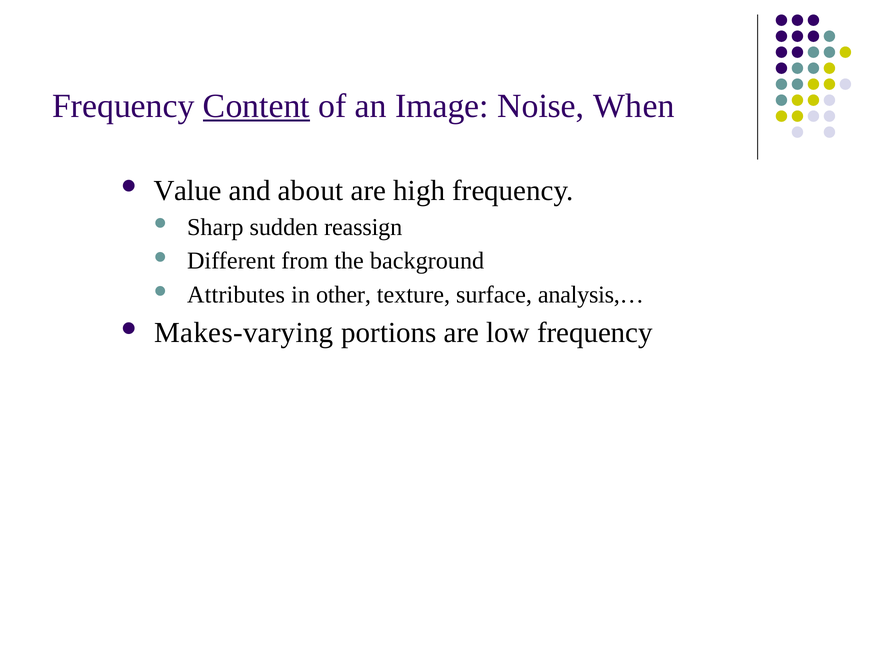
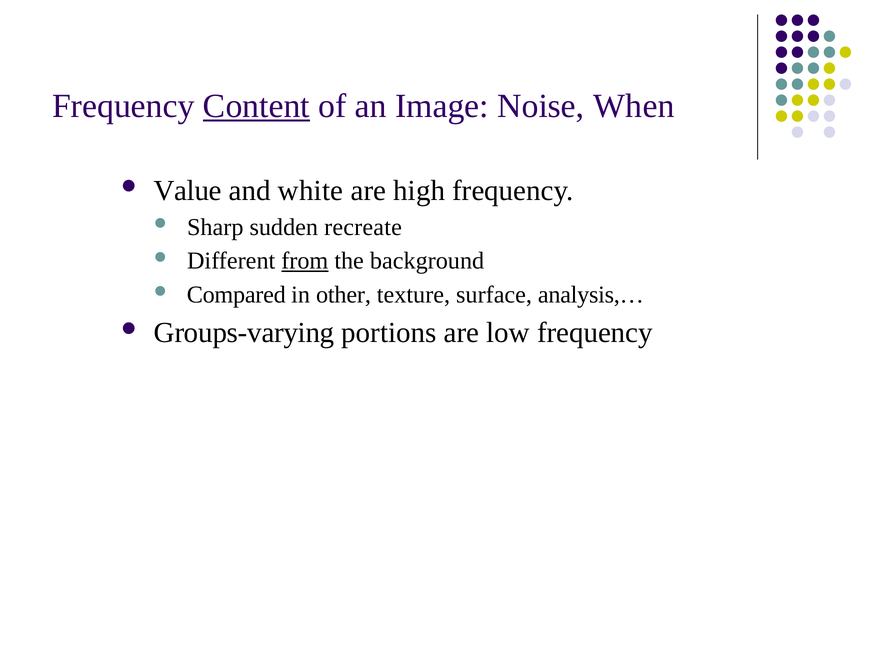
about: about -> white
reassign: reassign -> recreate
from underline: none -> present
Attributes: Attributes -> Compared
Makes-varying: Makes-varying -> Groups-varying
